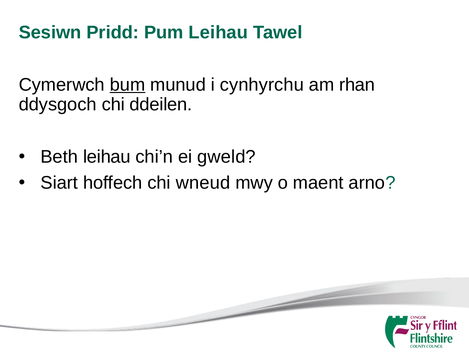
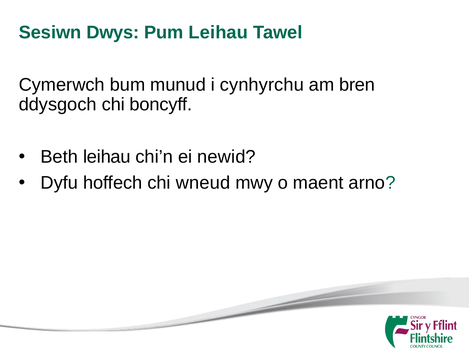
Pridd: Pridd -> Dwys
bum underline: present -> none
rhan: rhan -> bren
ddeilen: ddeilen -> boncyff
gweld: gweld -> newid
Siart: Siart -> Dyfu
